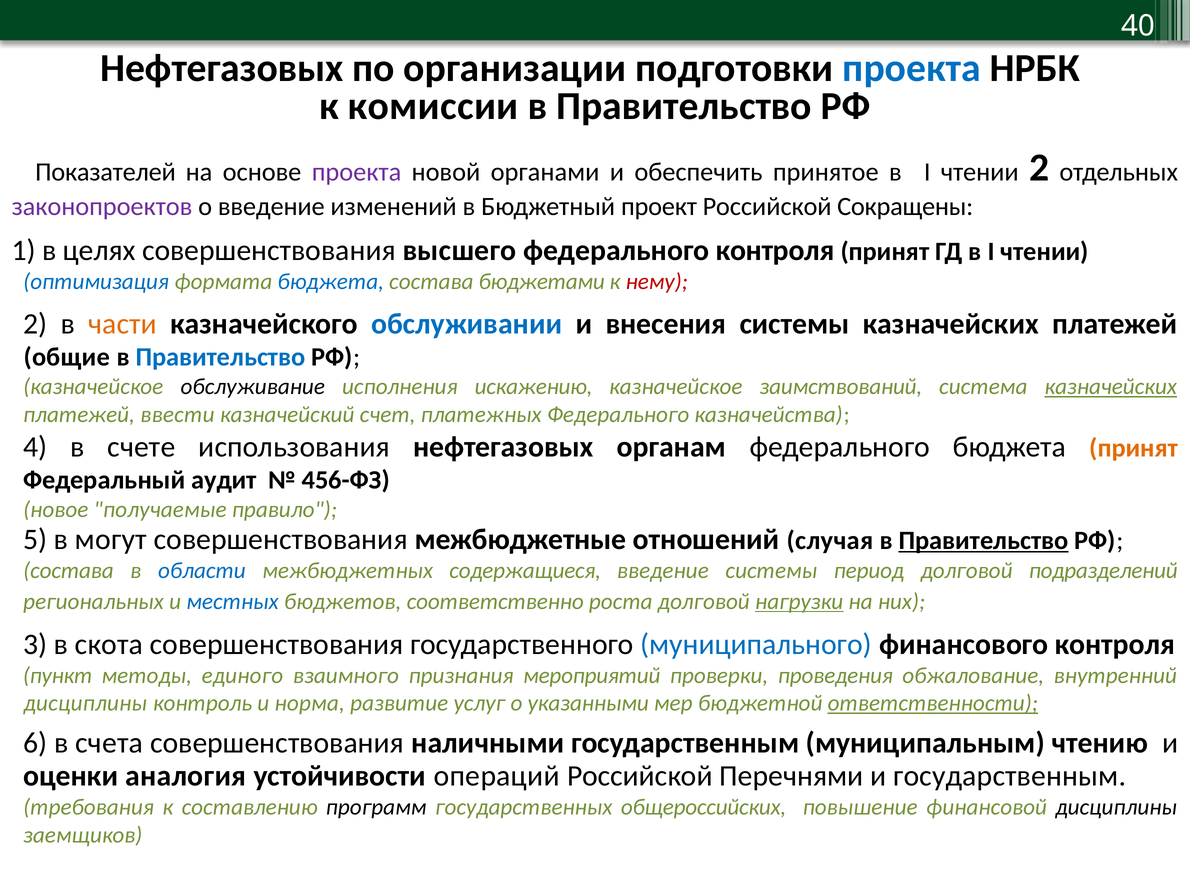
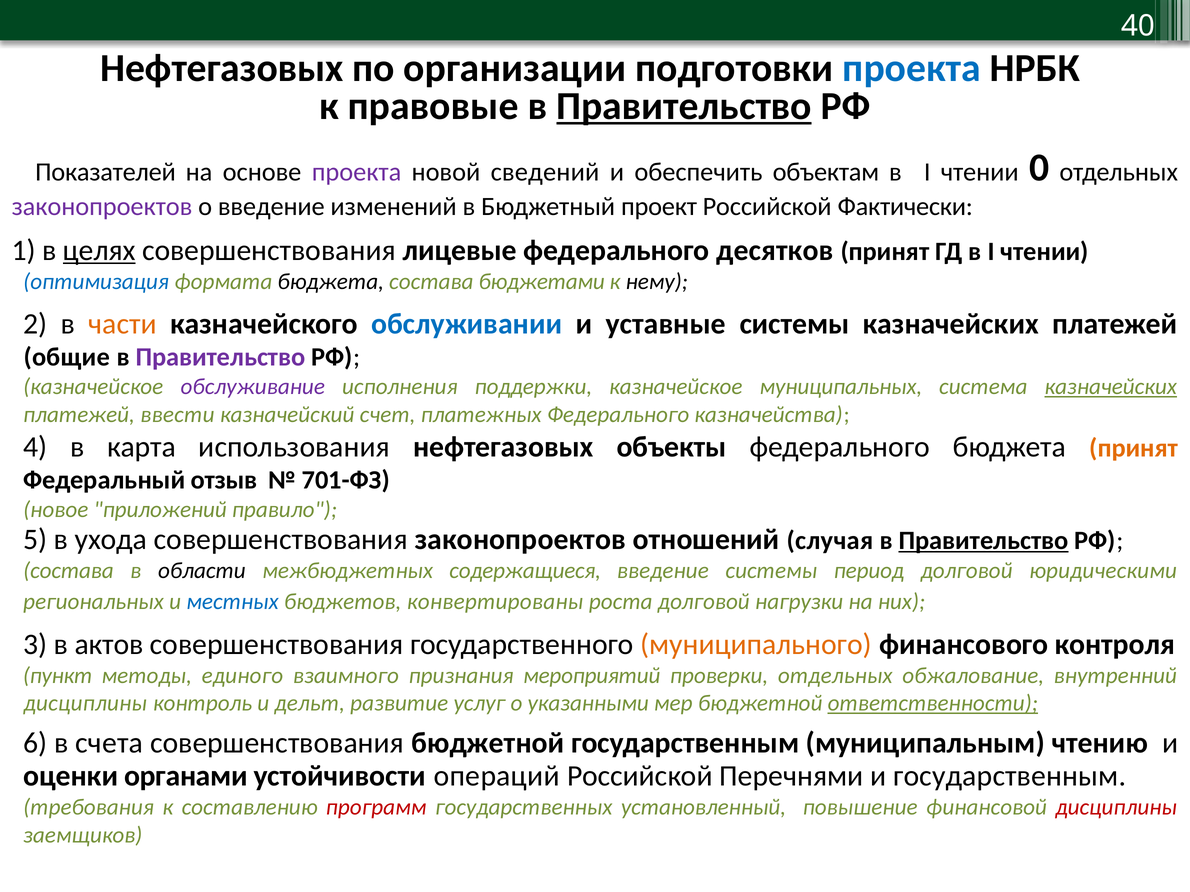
комиссии: комиссии -> правовые
Правительство at (684, 106) underline: none -> present
органами: органами -> сведений
принятое: принятое -> объектам
чтении 2: 2 -> 0
Сокращены: Сокращены -> Фактически
целях underline: none -> present
высшего: высшего -> лицевые
федерального контроля: контроля -> десятков
бюджета at (331, 282) colour: blue -> black
нему colour: red -> black
внесения: внесения -> уставные
Правительство at (220, 357) colour: blue -> purple
обслуживание colour: black -> purple
искажению: искажению -> поддержки
заимствований: заимствований -> муниципальных
счете: счете -> карта
органам: органам -> объекты
аудит: аудит -> отзыв
456-ФЗ: 456-ФЗ -> 701-ФЗ
получаемые: получаемые -> приложений
могут: могут -> ухода
совершенствования межбюджетные: межбюджетные -> законопроектов
области colour: blue -> black
подразделений: подразделений -> юридическими
соответственно: соответственно -> конвертированы
нагрузки underline: present -> none
скота: скота -> актов
муниципального colour: blue -> orange
проверки проведения: проведения -> отдельных
норма: норма -> дельт
совершенствования наличными: наличными -> бюджетной
аналогия: аналогия -> органами
программ colour: black -> red
общероссийских: общероссийских -> установленный
дисциплины at (1116, 808) colour: black -> red
